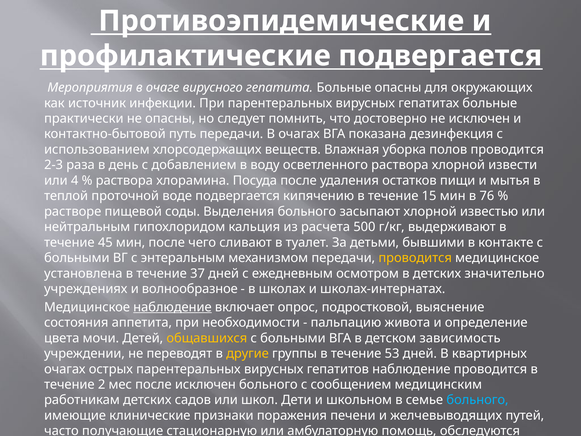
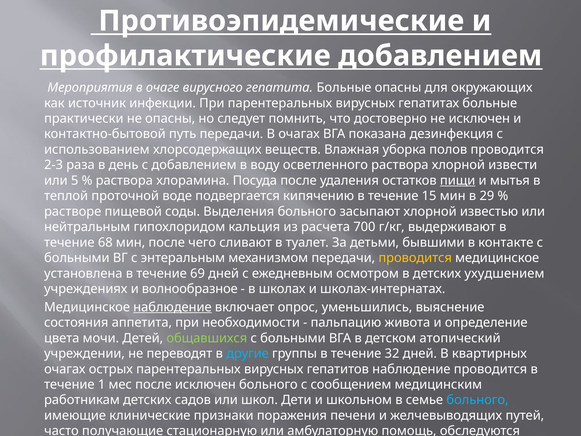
профилактические подвергается: подвергается -> добавлением
4: 4 -> 5
пищи underline: none -> present
76: 76 -> 29
500: 500 -> 700
45: 45 -> 68
37: 37 -> 69
значительно: значительно -> ухудшением
подростковой: подростковой -> уменьшились
общавшихся colour: yellow -> light green
зависимость: зависимость -> атопический
другие colour: yellow -> light blue
53: 53 -> 32
2: 2 -> 1
